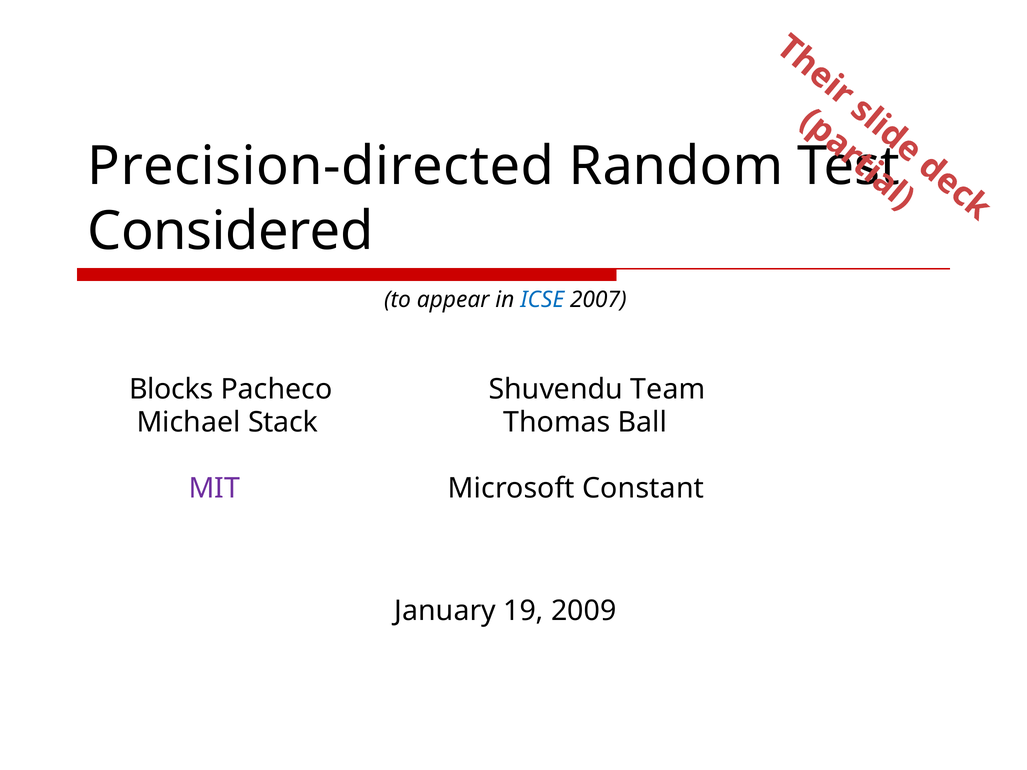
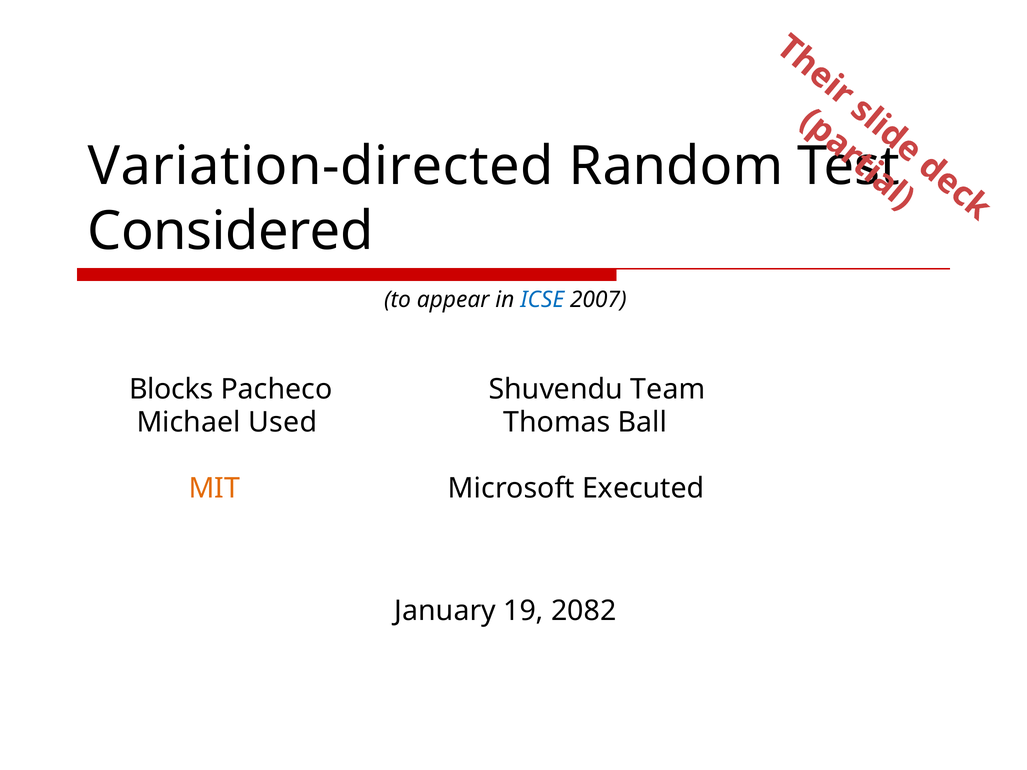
Precision-directed: Precision-directed -> Variation-directed
Stack: Stack -> Used
MIT colour: purple -> orange
Constant: Constant -> Executed
2009: 2009 -> 2082
